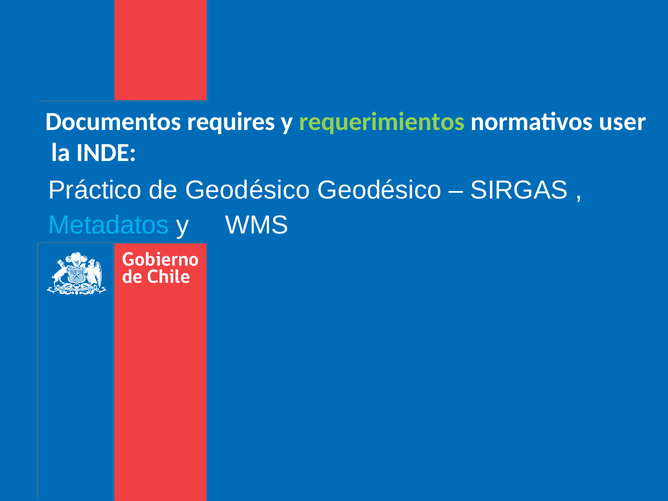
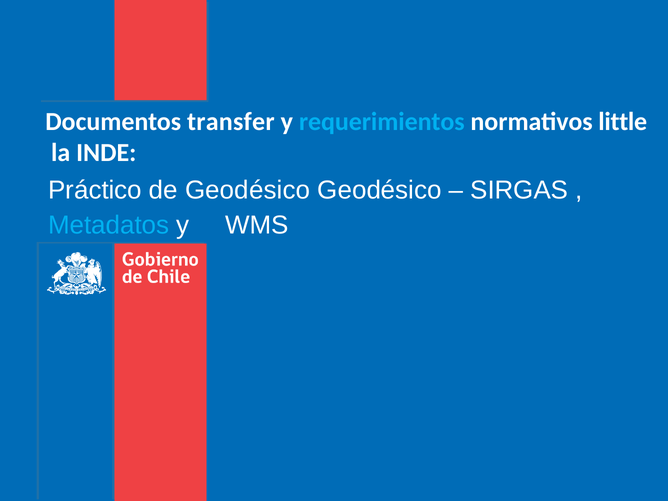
requires: requires -> transfer
requerimientos colour: light green -> light blue
user: user -> little
